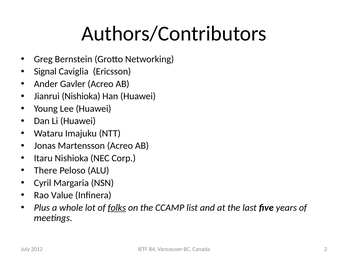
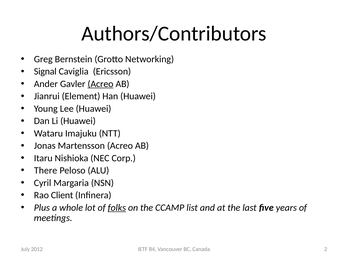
Acreo at (100, 84) underline: none -> present
Jianrui Nishioka: Nishioka -> Element
Value: Value -> Client
